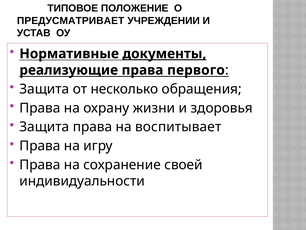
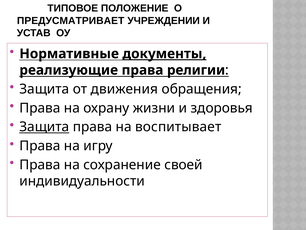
первого: первого -> религии
несколько: несколько -> движения
Защита at (44, 127) underline: none -> present
